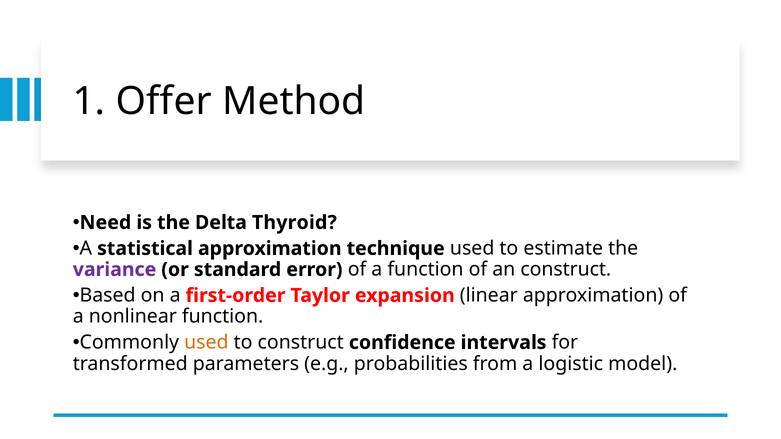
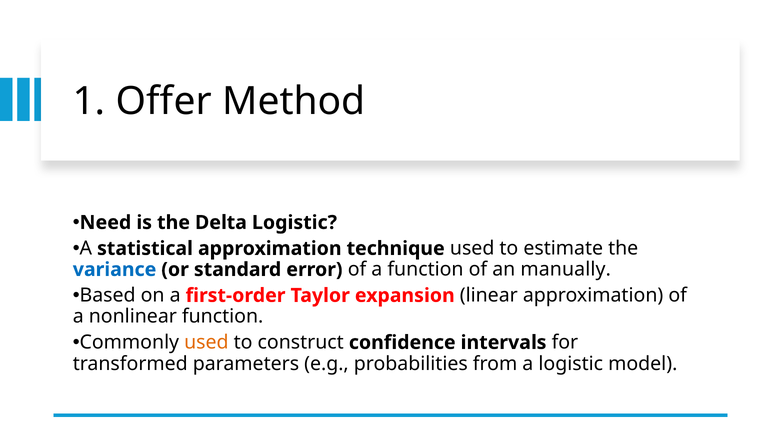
Delta Thyroid: Thyroid -> Logistic
variance colour: purple -> blue
an construct: construct -> manually
